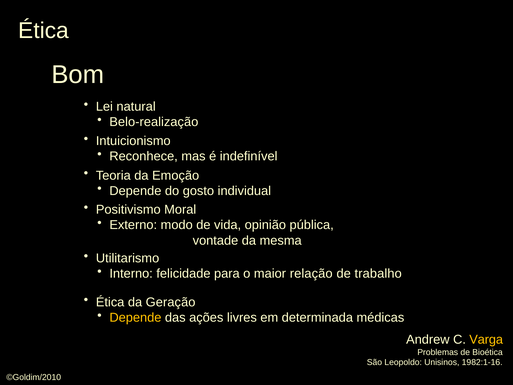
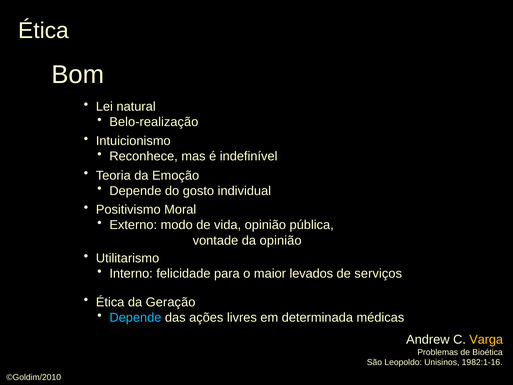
da mesma: mesma -> opinião
relação: relação -> levados
trabalho: trabalho -> serviços
Depende at (135, 317) colour: yellow -> light blue
